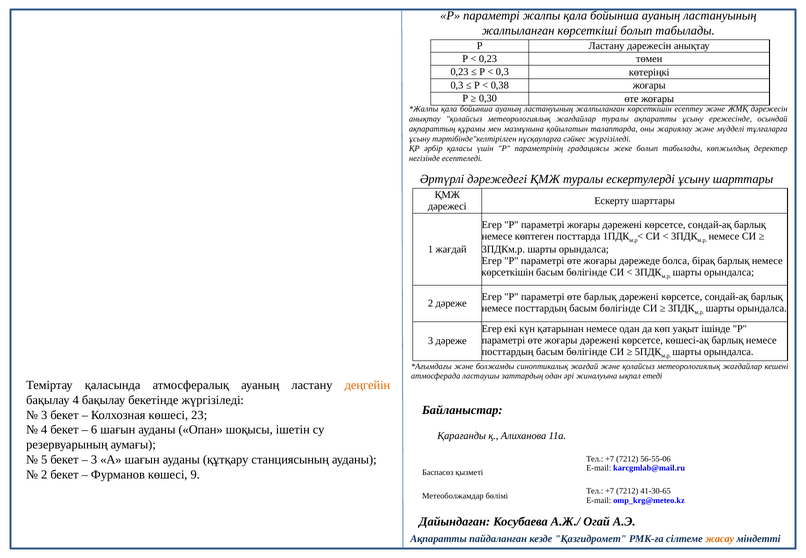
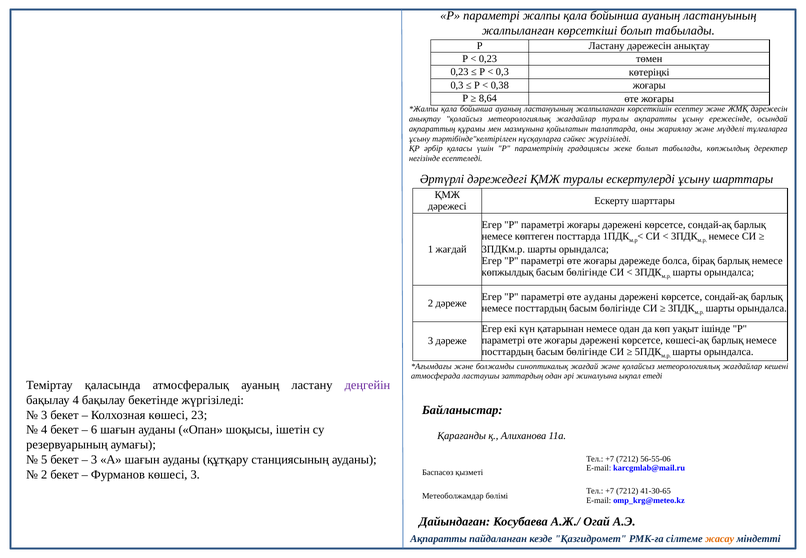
0,30: 0,30 -> 8,64
көрсеткішін at (508, 272): көрсеткішін -> көпжылдық
өте барлық: барлық -> ауданы
деңгейін colour: orange -> purple
көшесі 9: 9 -> 3
